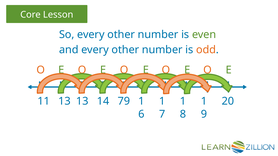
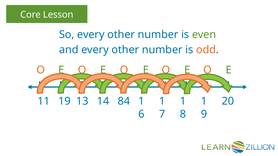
11 13: 13 -> 19
79: 79 -> 84
